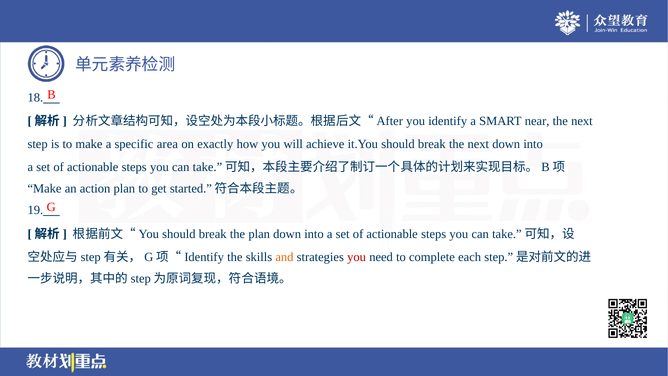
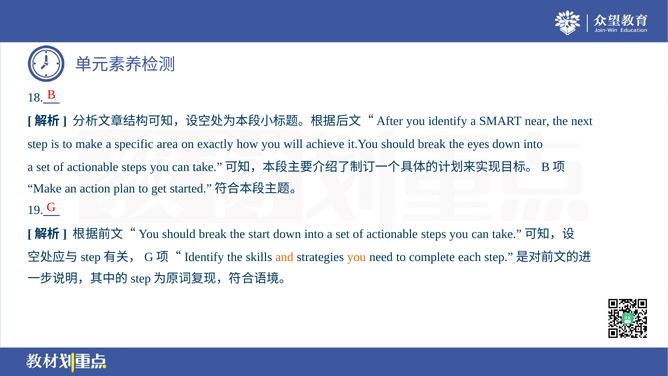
break the next: next -> eyes
the plan: plan -> start
you at (357, 257) colour: red -> orange
